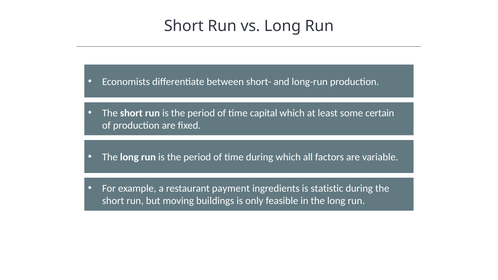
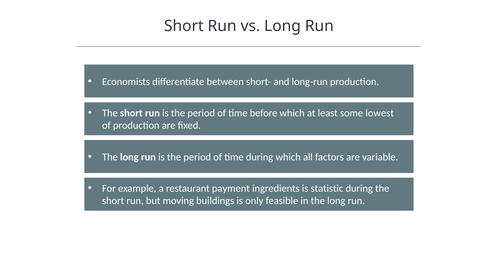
capital: capital -> before
certain: certain -> lowest
